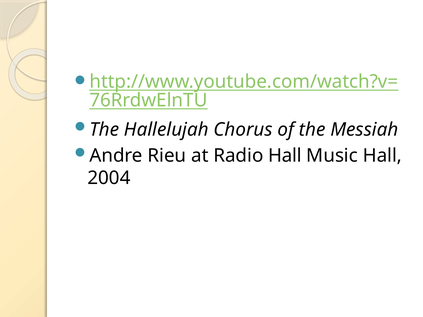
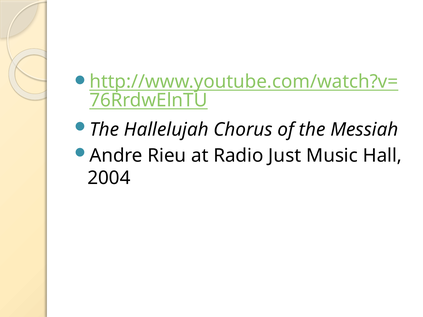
Radio Hall: Hall -> Just
